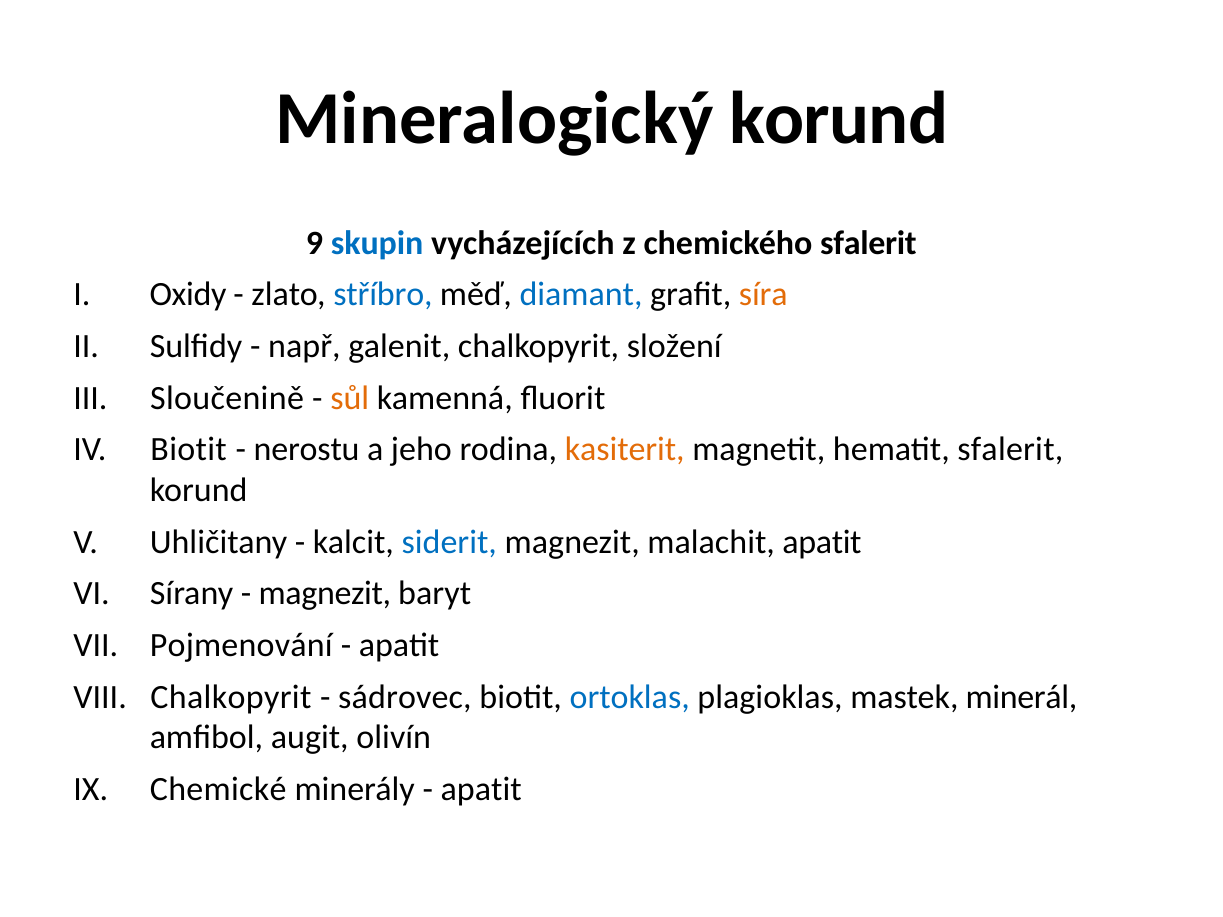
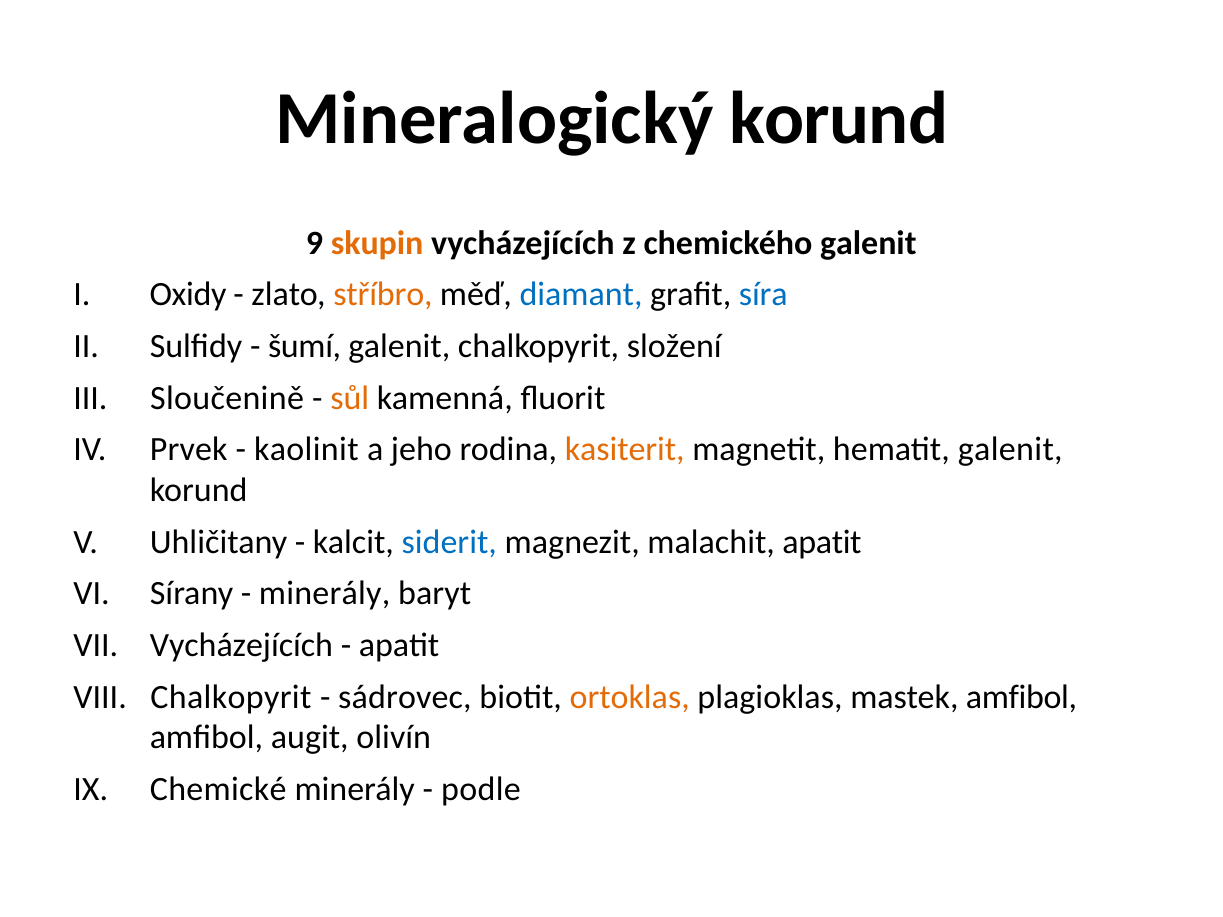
skupin colour: blue -> orange
chemického sfalerit: sfalerit -> galenit
stříbro colour: blue -> orange
síra colour: orange -> blue
např: např -> šumí
Biotit at (189, 450): Biotit -> Prvek
nerostu: nerostu -> kaolinit
hematit sfalerit: sfalerit -> galenit
magnezit at (325, 594): magnezit -> minerály
Pojmenování at (241, 645): Pojmenování -> Vycházejících
ortoklas colour: blue -> orange
mastek minerál: minerál -> amfibol
apatit at (481, 789): apatit -> podle
